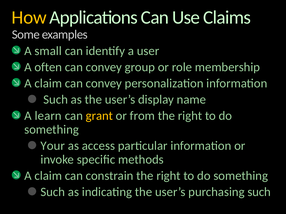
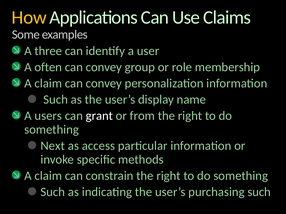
small: small -> three
learn: learn -> users
grant colour: yellow -> white
Your: Your -> Next
